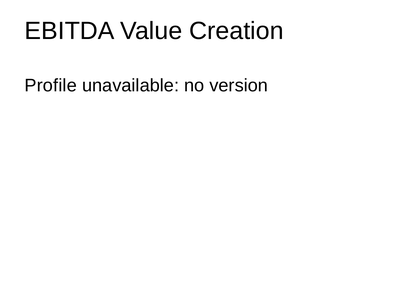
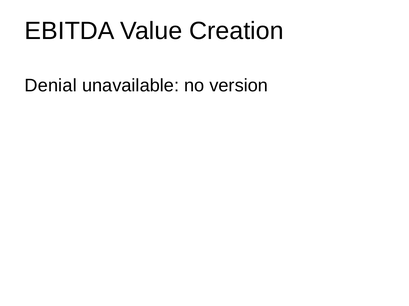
Profile: Profile -> Denial
